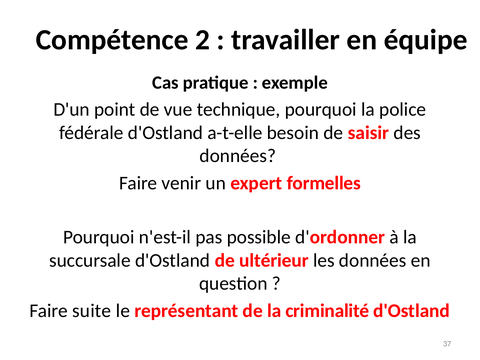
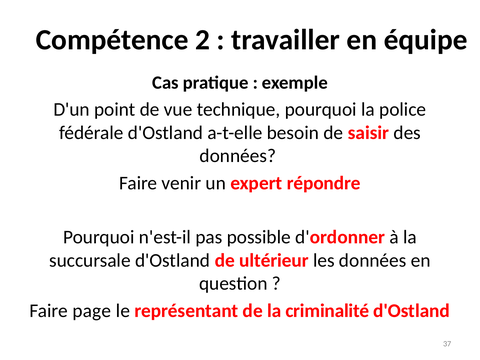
formelles: formelles -> répondre
suite: suite -> page
